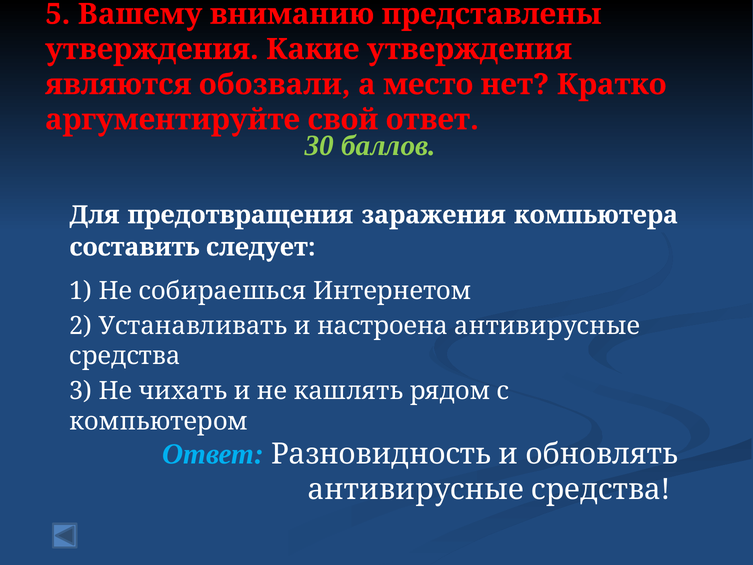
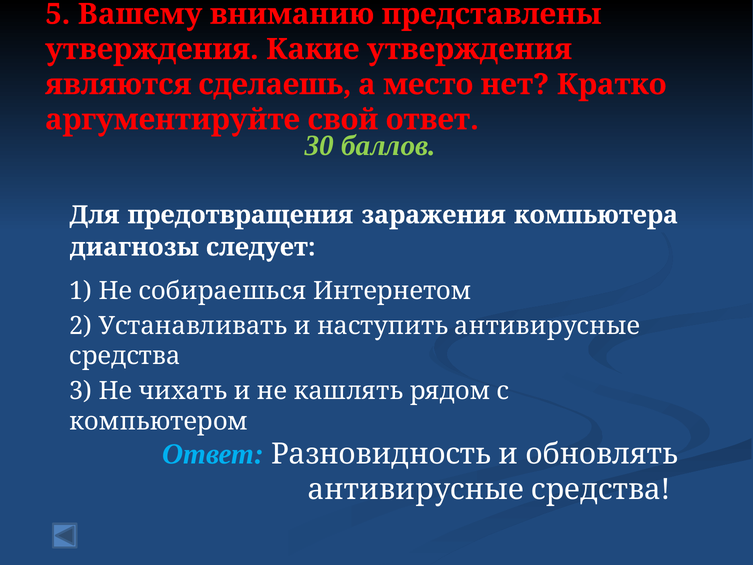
обозвали: обозвали -> сделаешь
составить: составить -> диагнозы
настроена: настроена -> наступить
